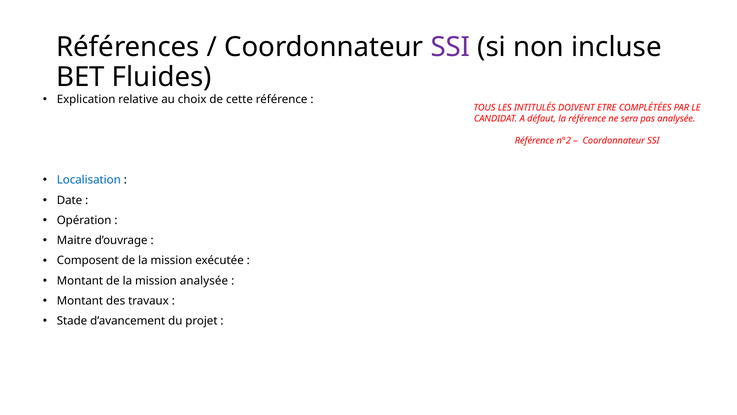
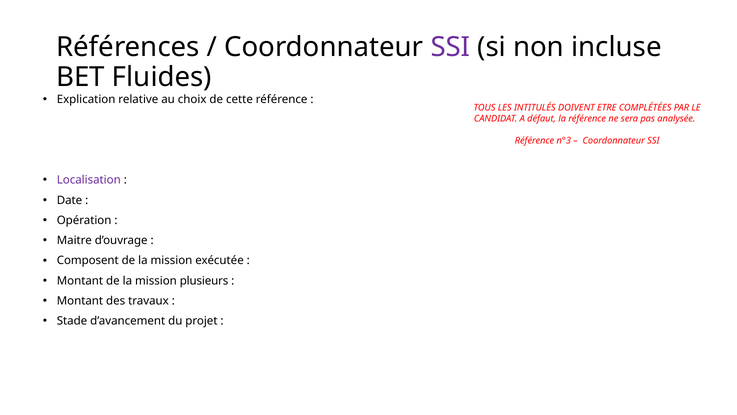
n°2: n°2 -> n°3
Localisation colour: blue -> purple
mission analysée: analysée -> plusieurs
